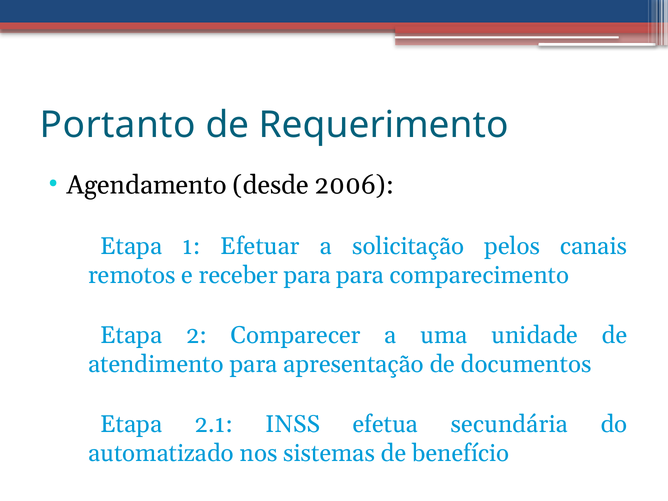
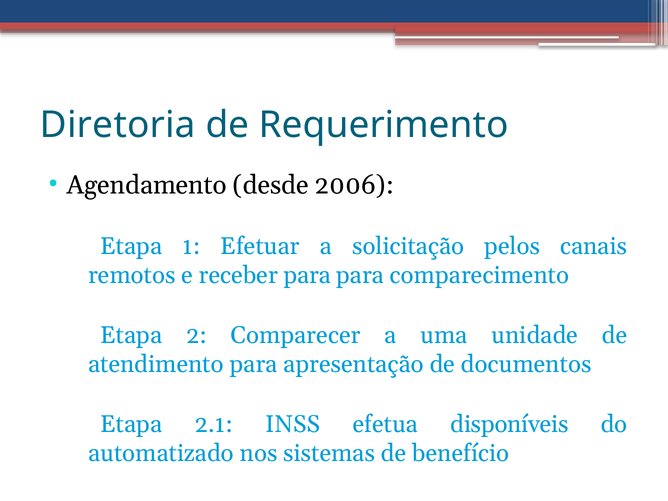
Portanto: Portanto -> Diretoria
secundária: secundária -> disponíveis
